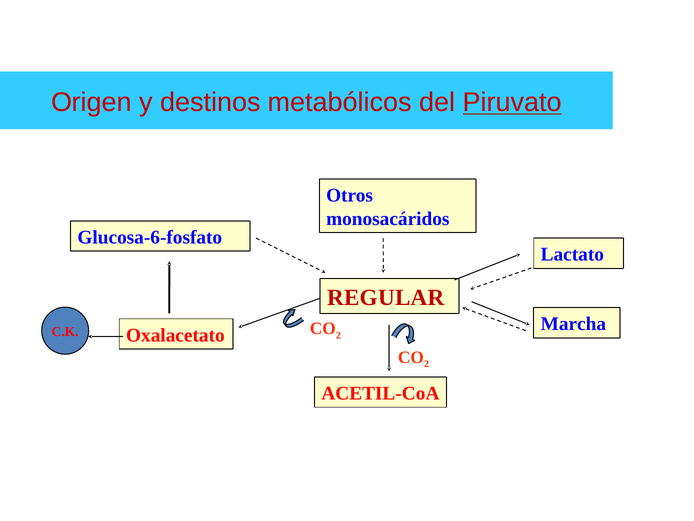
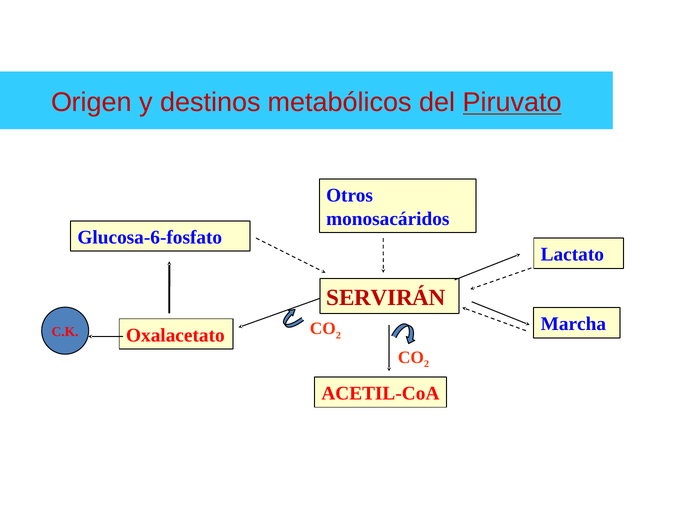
REGULAR: REGULAR -> SERVIRÁN
